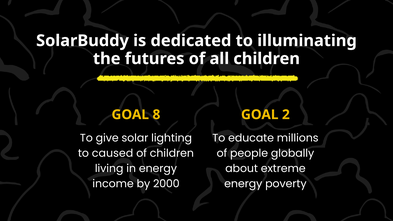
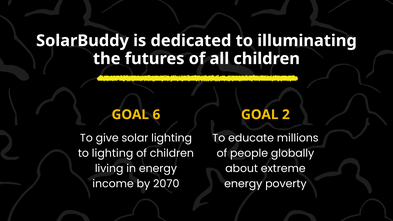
8: 8 -> 6
to caused: caused -> lighting
2000: 2000 -> 2070
